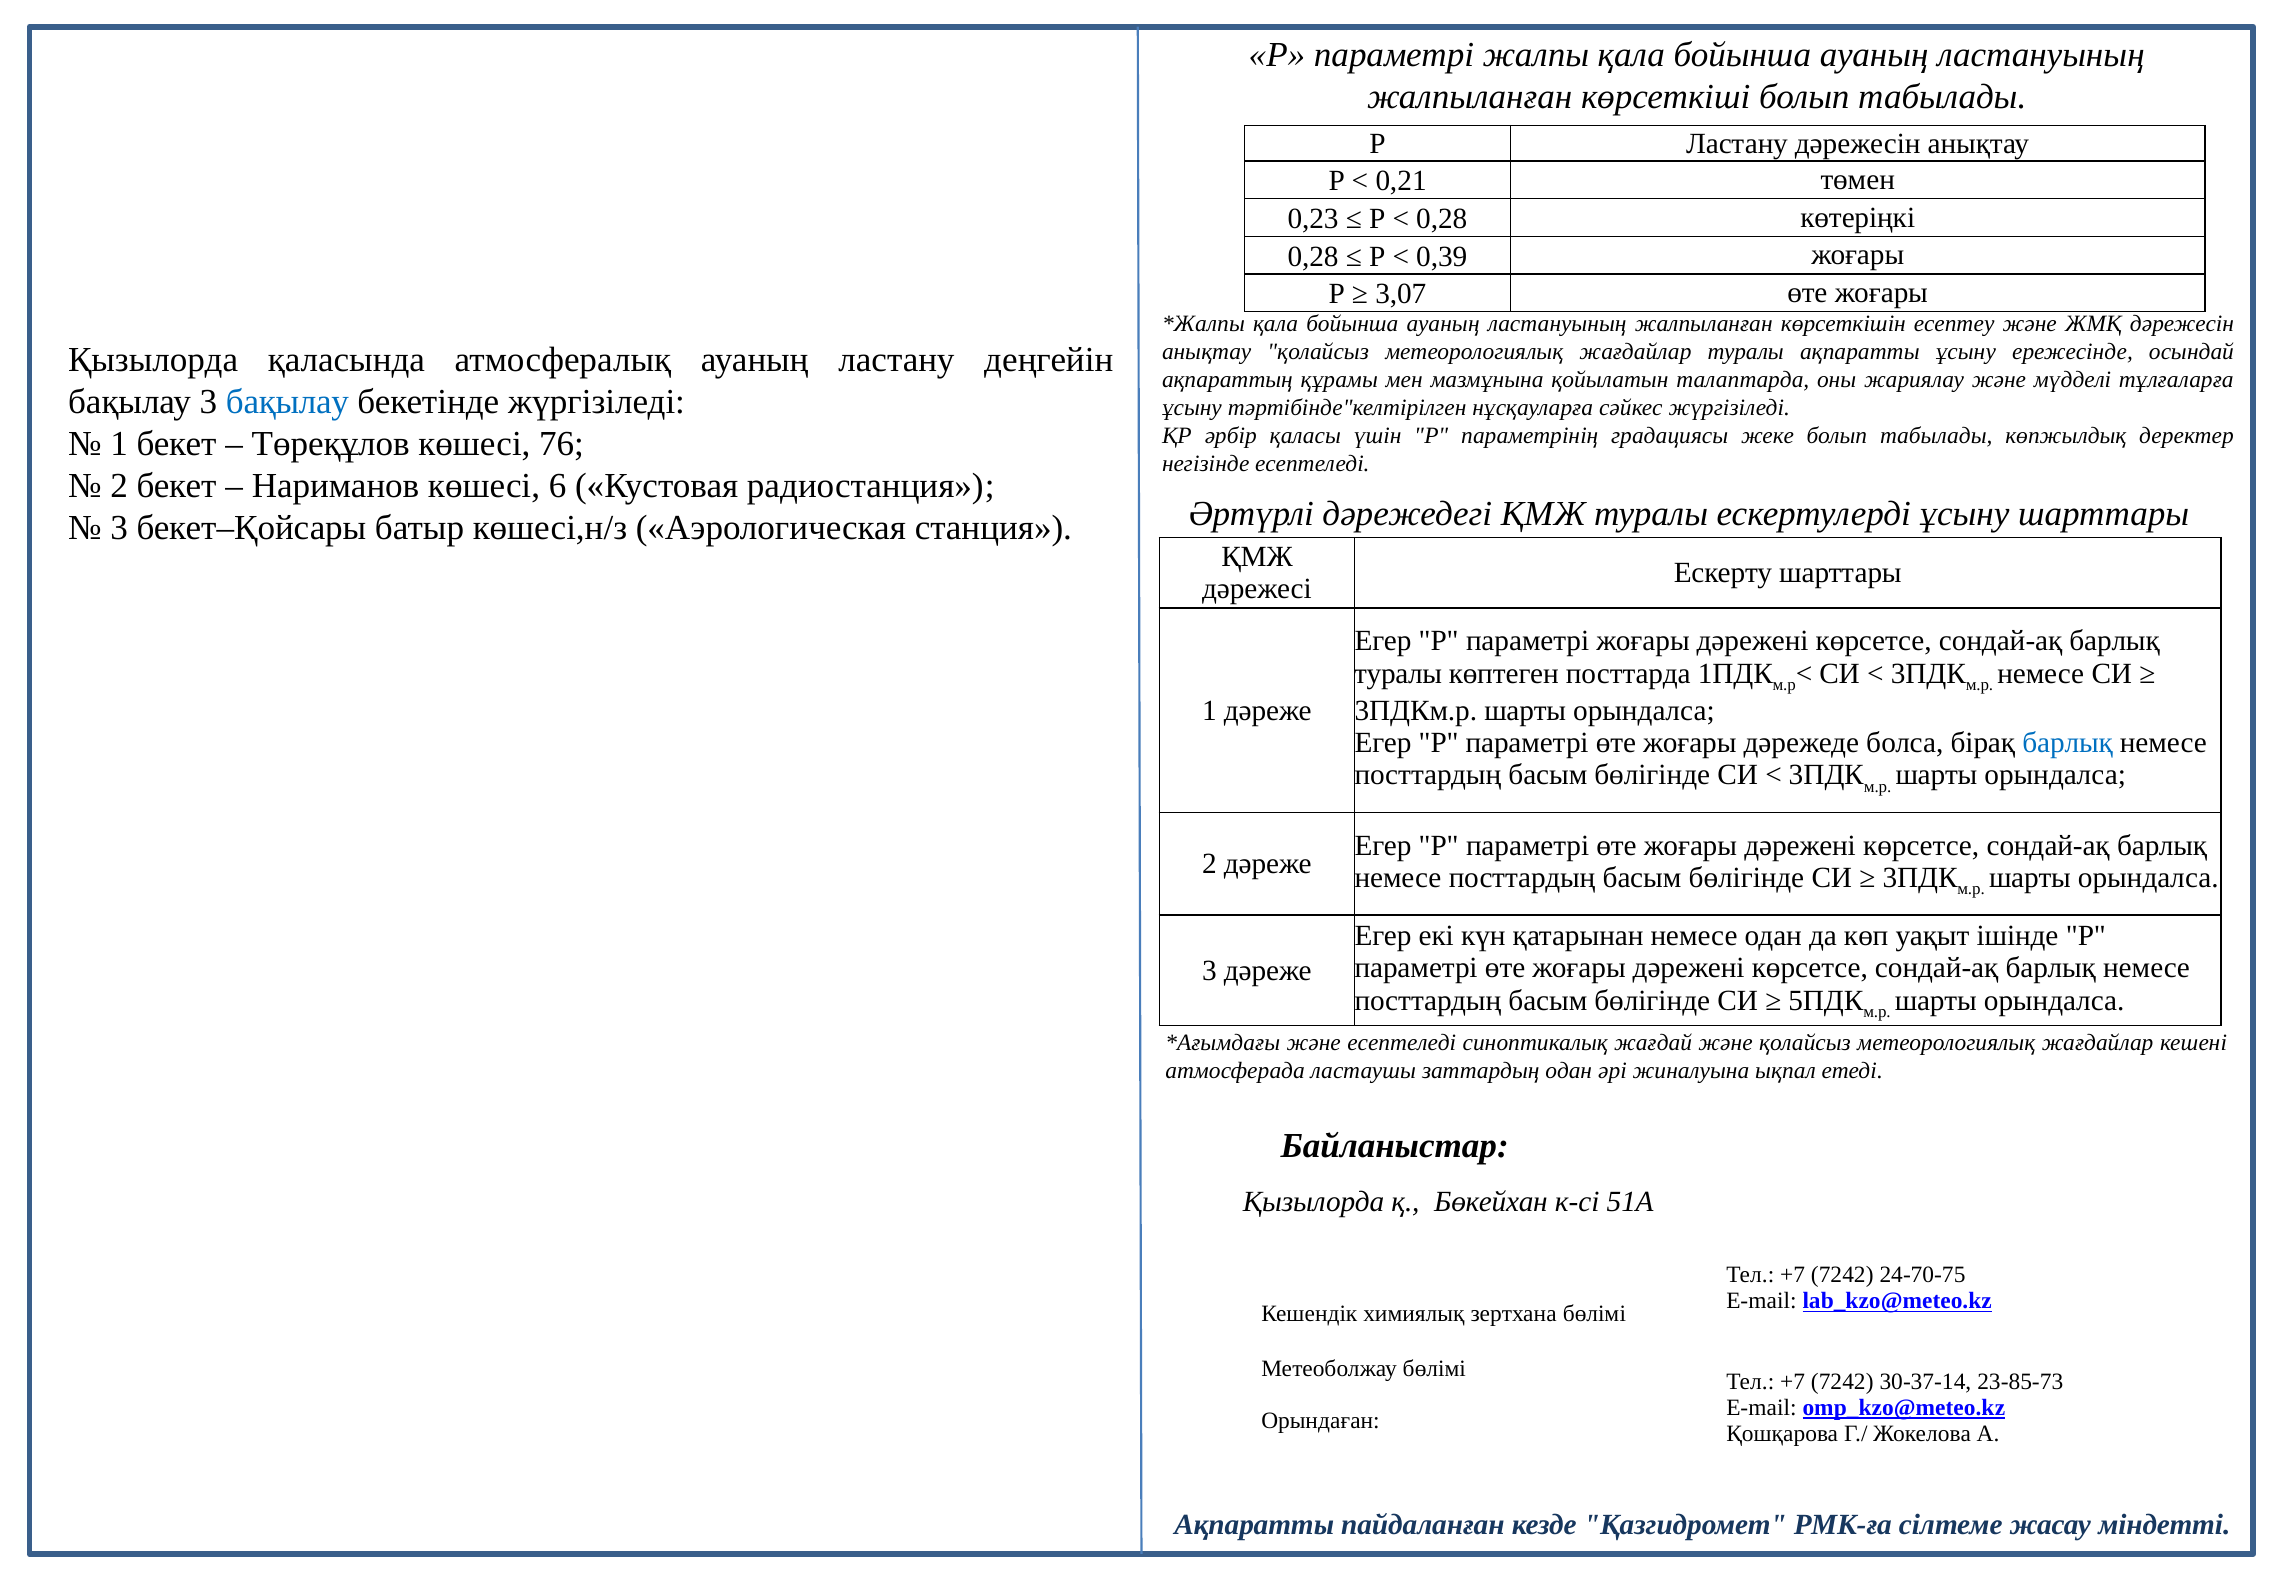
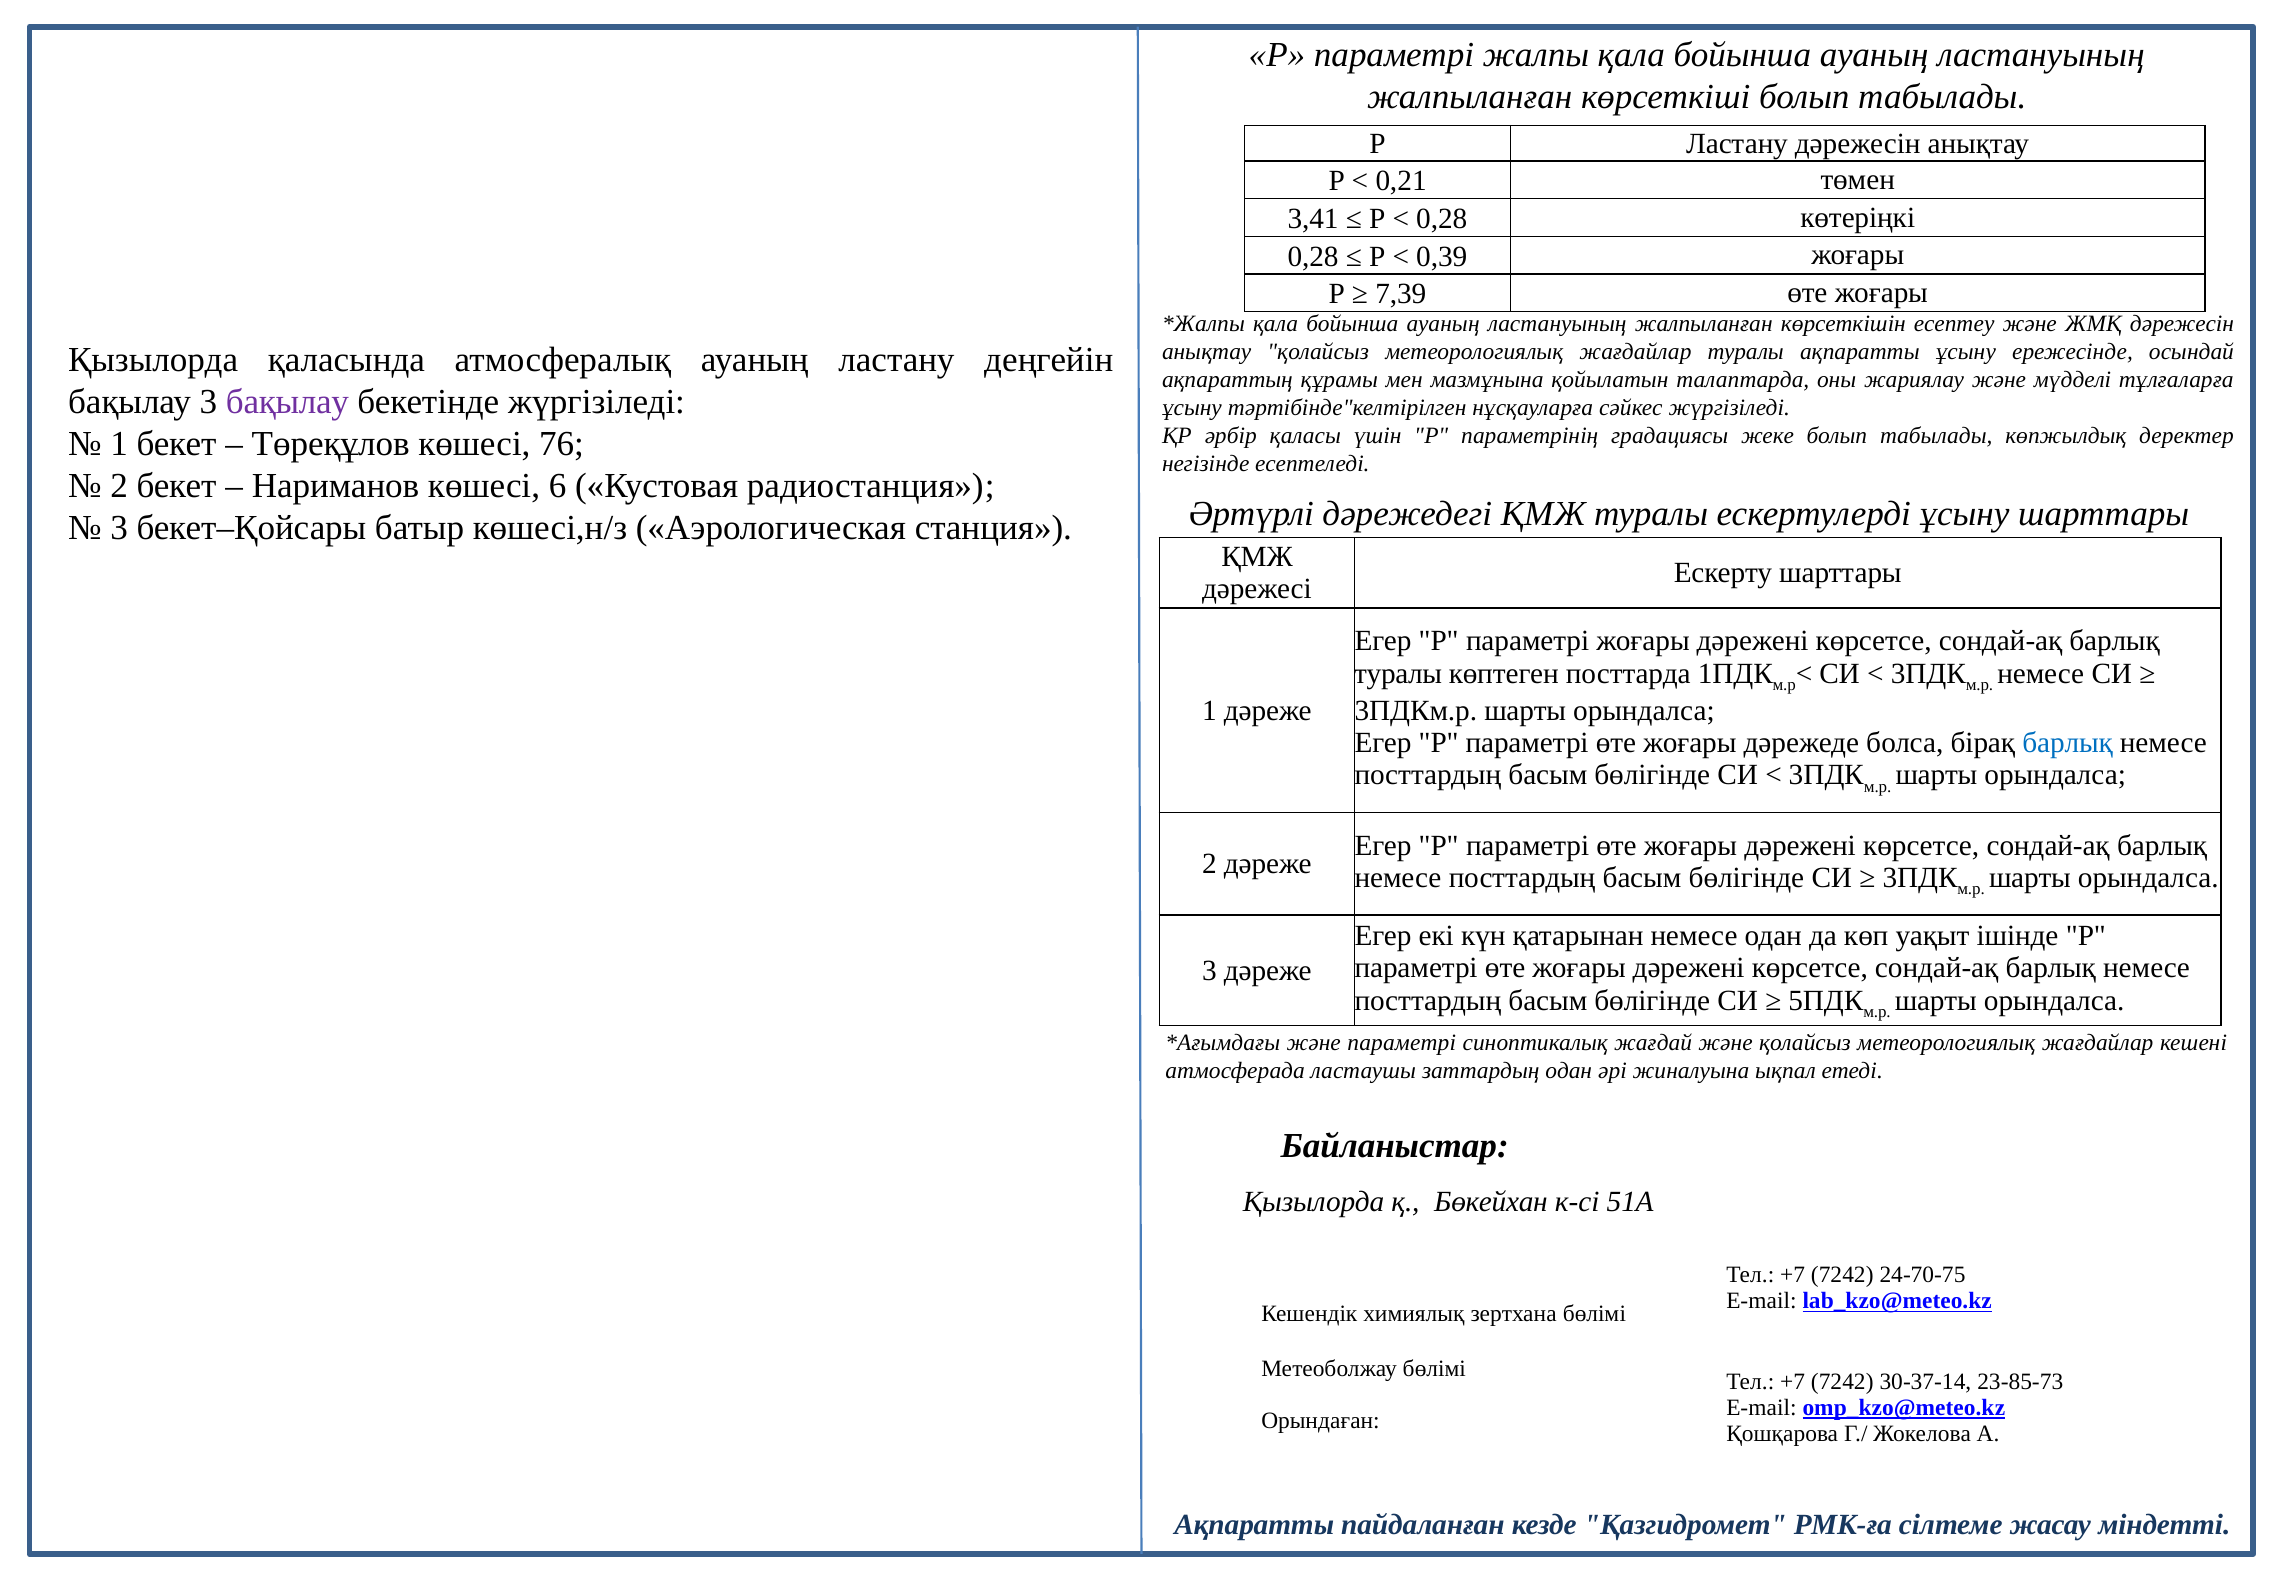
0,23: 0,23 -> 3,41
3,07: 3,07 -> 7,39
бақылау at (287, 402) colour: blue -> purple
және есептеледі: есептеледі -> параметрі
